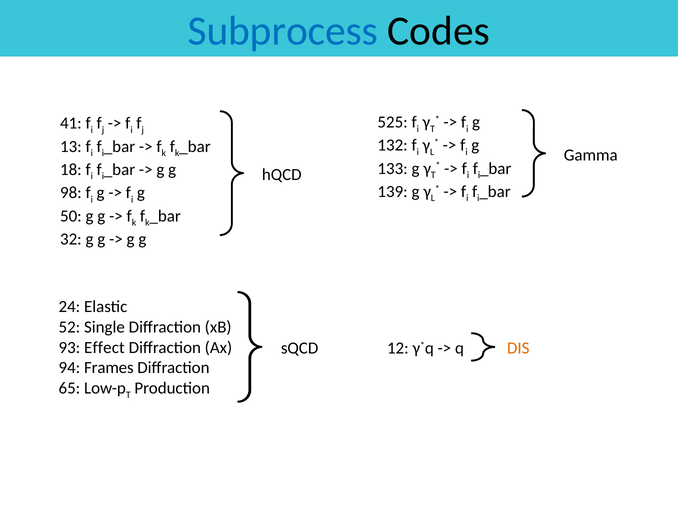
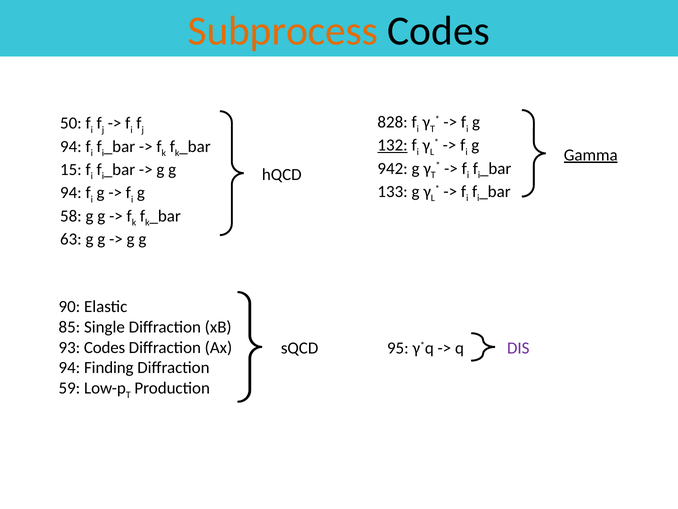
Subprocess colour: blue -> orange
525: 525 -> 828
41: 41 -> 50
132 underline: none -> present
13 at (71, 146): 13 -> 94
Gamma underline: none -> present
133: 133 -> 942
18: 18 -> 15
139: 139 -> 133
98 at (71, 193): 98 -> 94
50: 50 -> 58
32: 32 -> 63
24: 24 -> 90
52: 52 -> 85
93 Effect: Effect -> Codes
12: 12 -> 95
DIS colour: orange -> purple
Frames: Frames -> Finding
65: 65 -> 59
